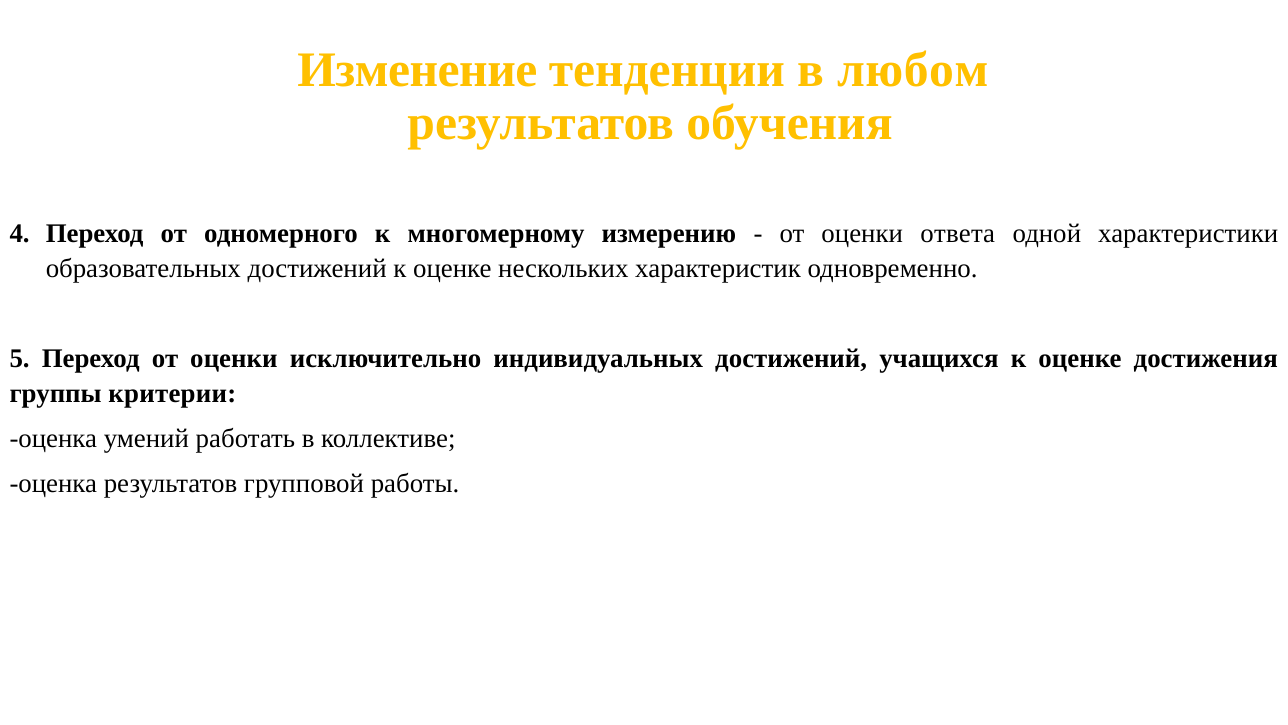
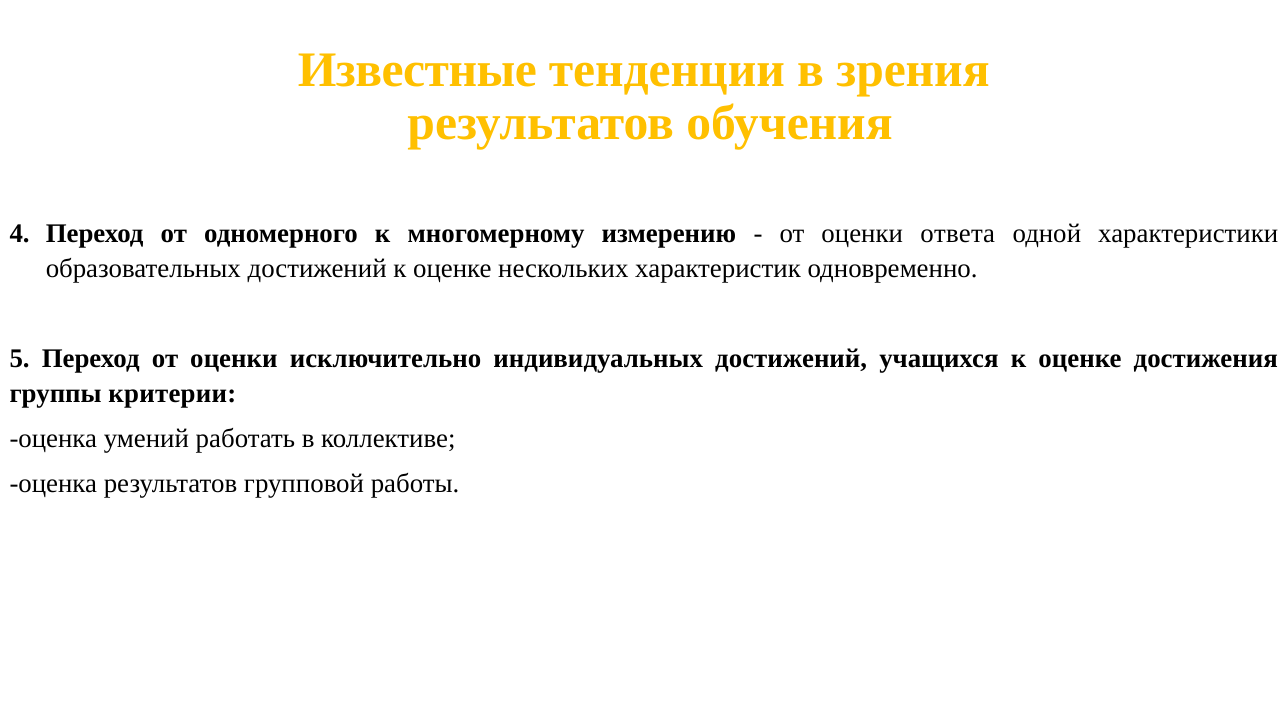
Изменение: Изменение -> Известные
любом: любом -> зрения
